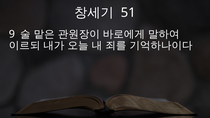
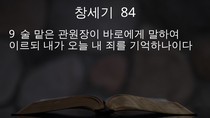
51: 51 -> 84
